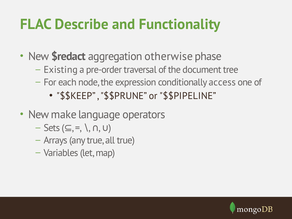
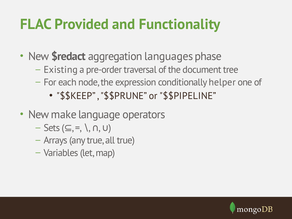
Describe: Describe -> Provided
otherwise: otherwise -> languages
access: access -> helper
